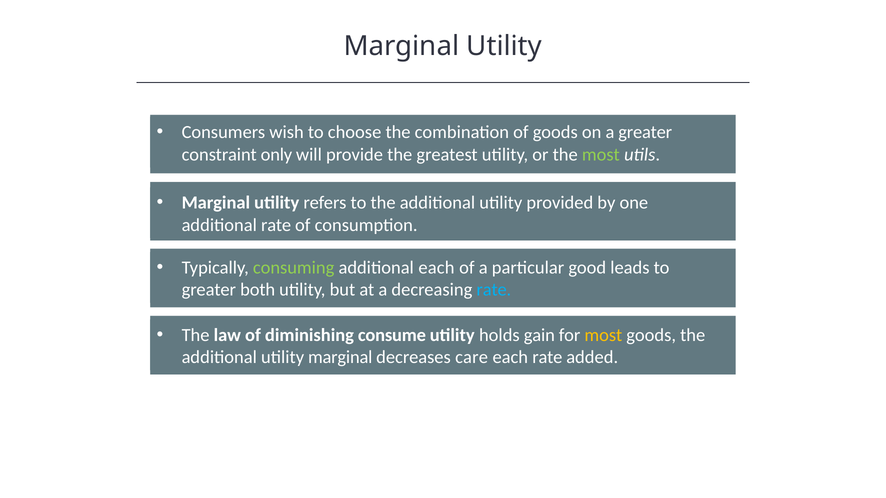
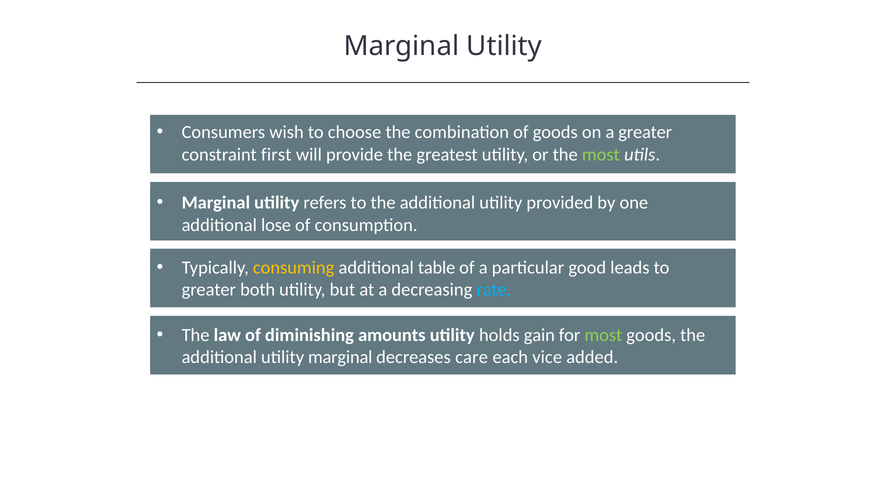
only: only -> first
additional rate: rate -> lose
consuming colour: light green -> yellow
additional each: each -> table
consume: consume -> amounts
most at (603, 335) colour: yellow -> light green
each rate: rate -> vice
